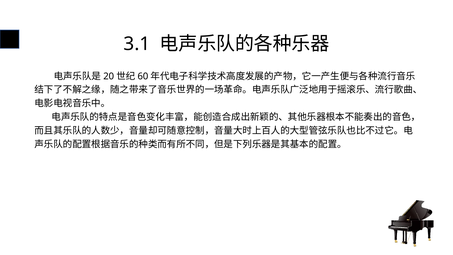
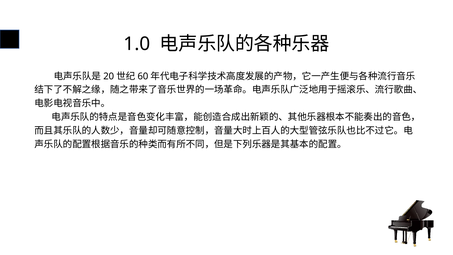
3.1: 3.1 -> 1.0
